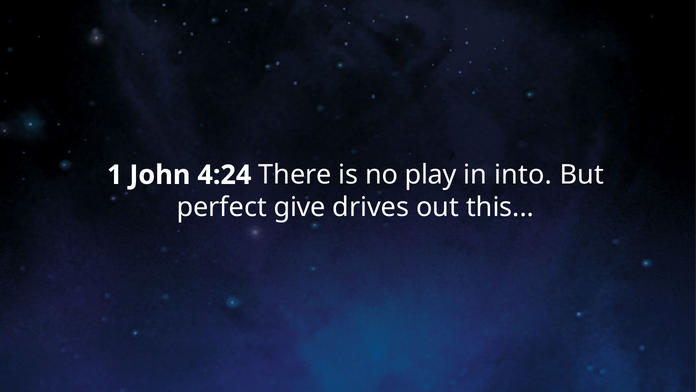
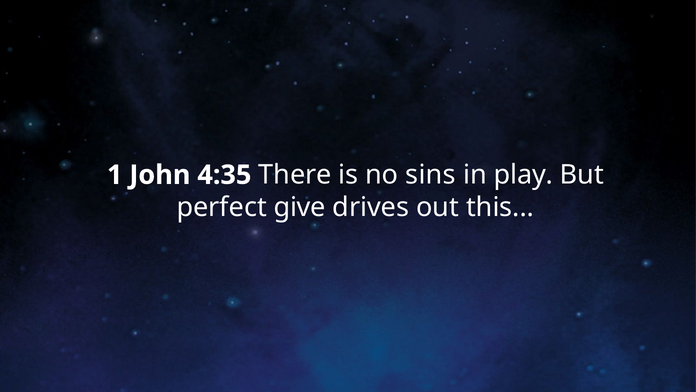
4:24: 4:24 -> 4:35
play: play -> sins
into: into -> play
